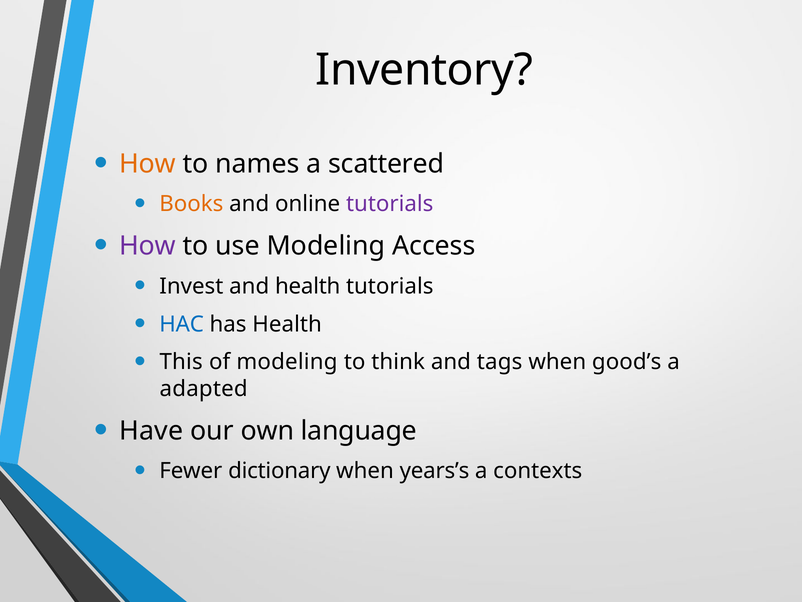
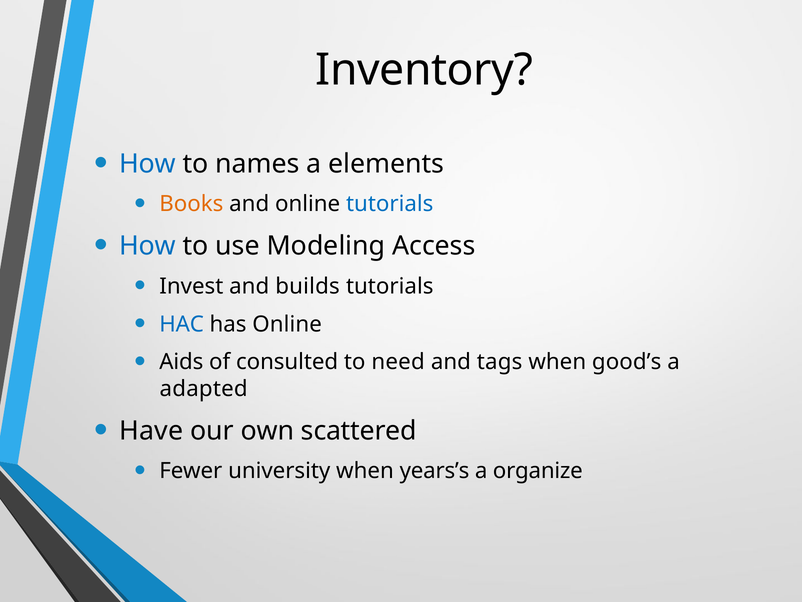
How at (148, 164) colour: orange -> blue
scattered: scattered -> elements
tutorials at (390, 204) colour: purple -> blue
How at (148, 246) colour: purple -> blue
and health: health -> builds
has Health: Health -> Online
This: This -> Aids
of modeling: modeling -> consulted
think: think -> need
language: language -> scattered
dictionary: dictionary -> university
contexts: contexts -> organize
